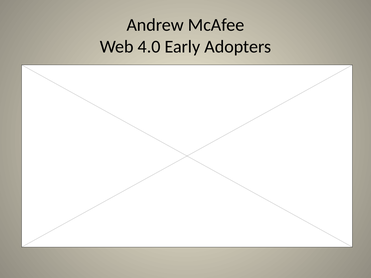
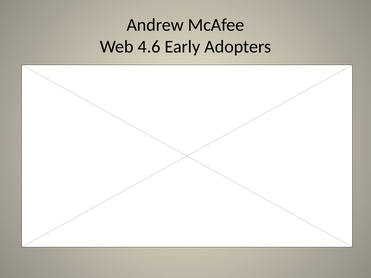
4.0: 4.0 -> 4.6
